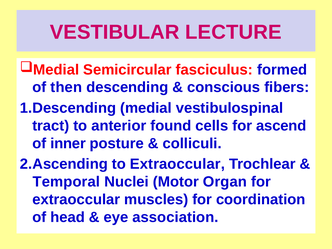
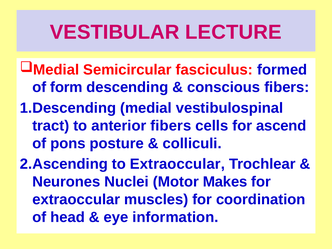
then: then -> form
anterior found: found -> fibers
inner: inner -> pons
Temporal: Temporal -> Neurones
Organ: Organ -> Makes
association: association -> information
